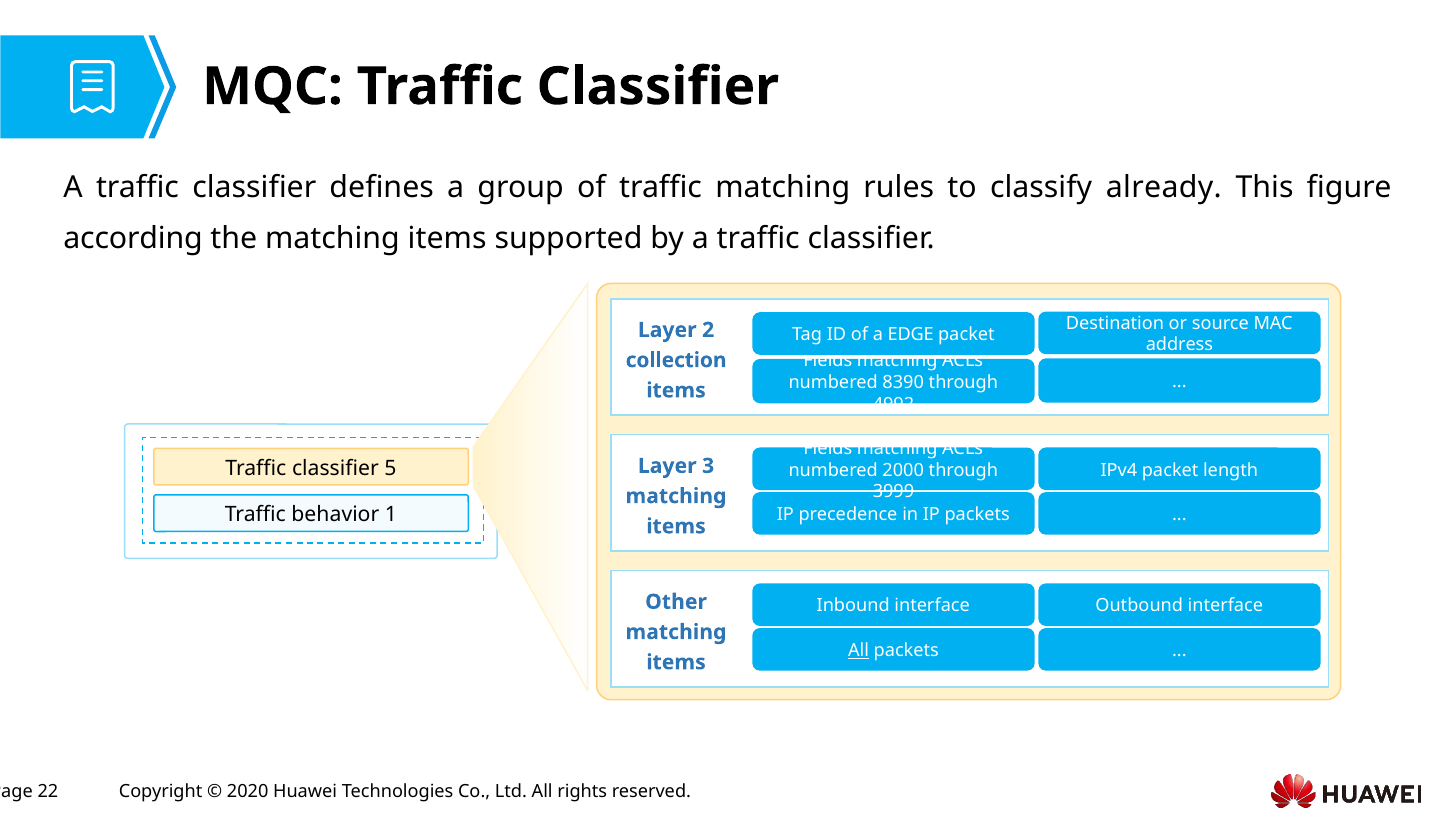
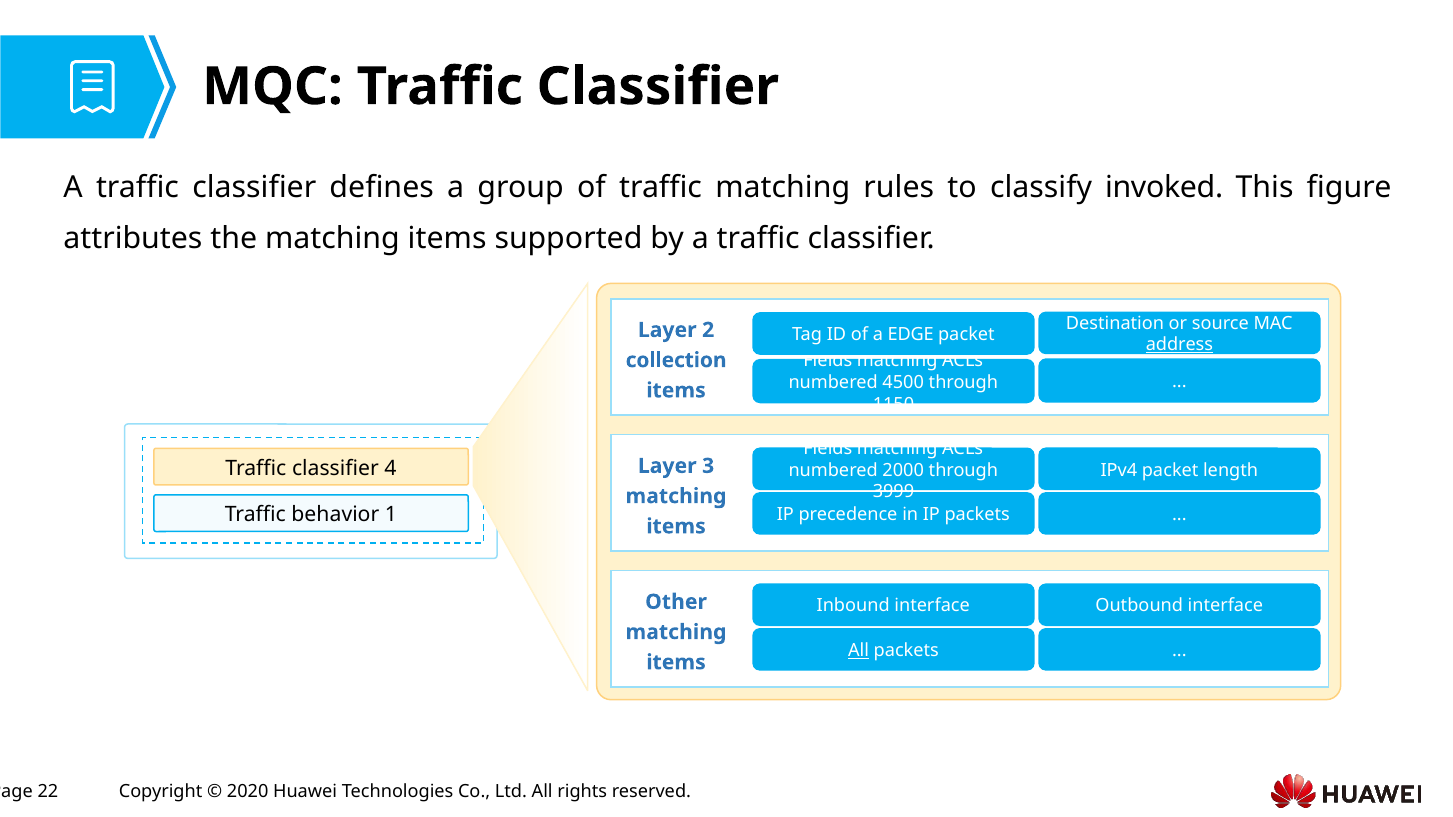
already: already -> invoked
according: according -> attributes
address underline: none -> present
8390: 8390 -> 4500
4992: 4992 -> 1150
5: 5 -> 4
